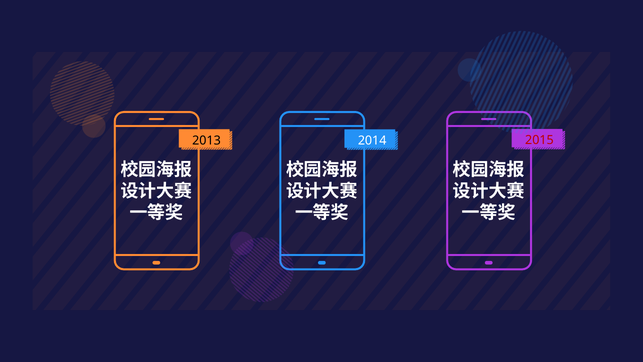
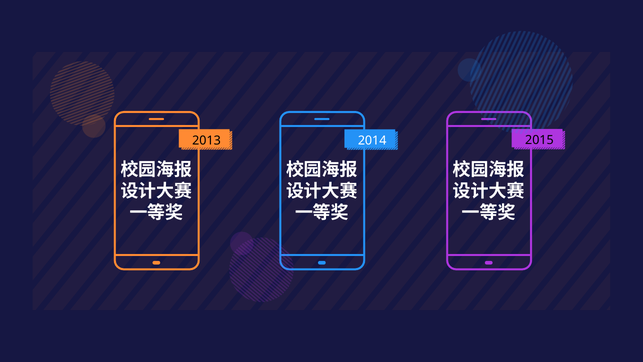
2015 colour: red -> black
